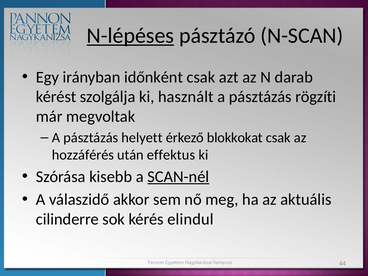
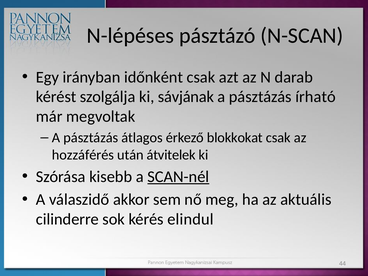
N-lépéses underline: present -> none
használt: használt -> sávjának
rögzíti: rögzíti -> írható
helyett: helyett -> átlagos
effektus: effektus -> átvitelek
